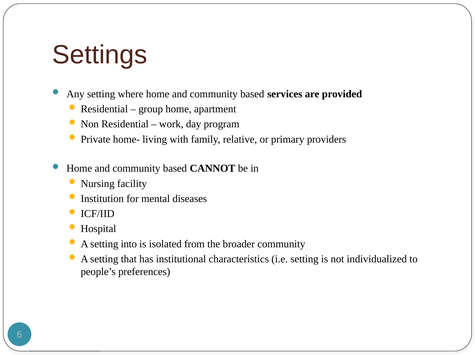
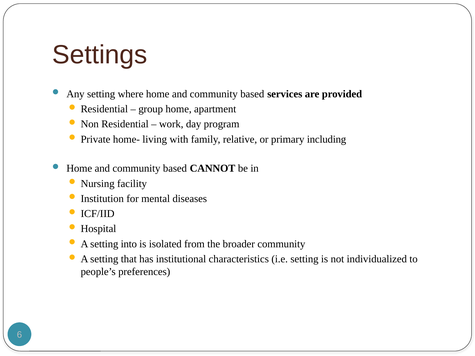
providers: providers -> including
